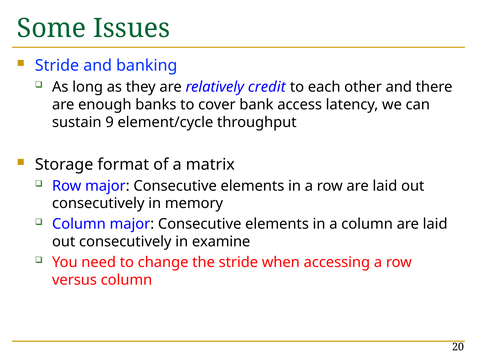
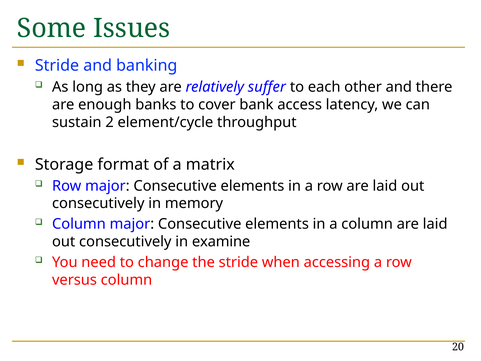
credit: credit -> suffer
9: 9 -> 2
